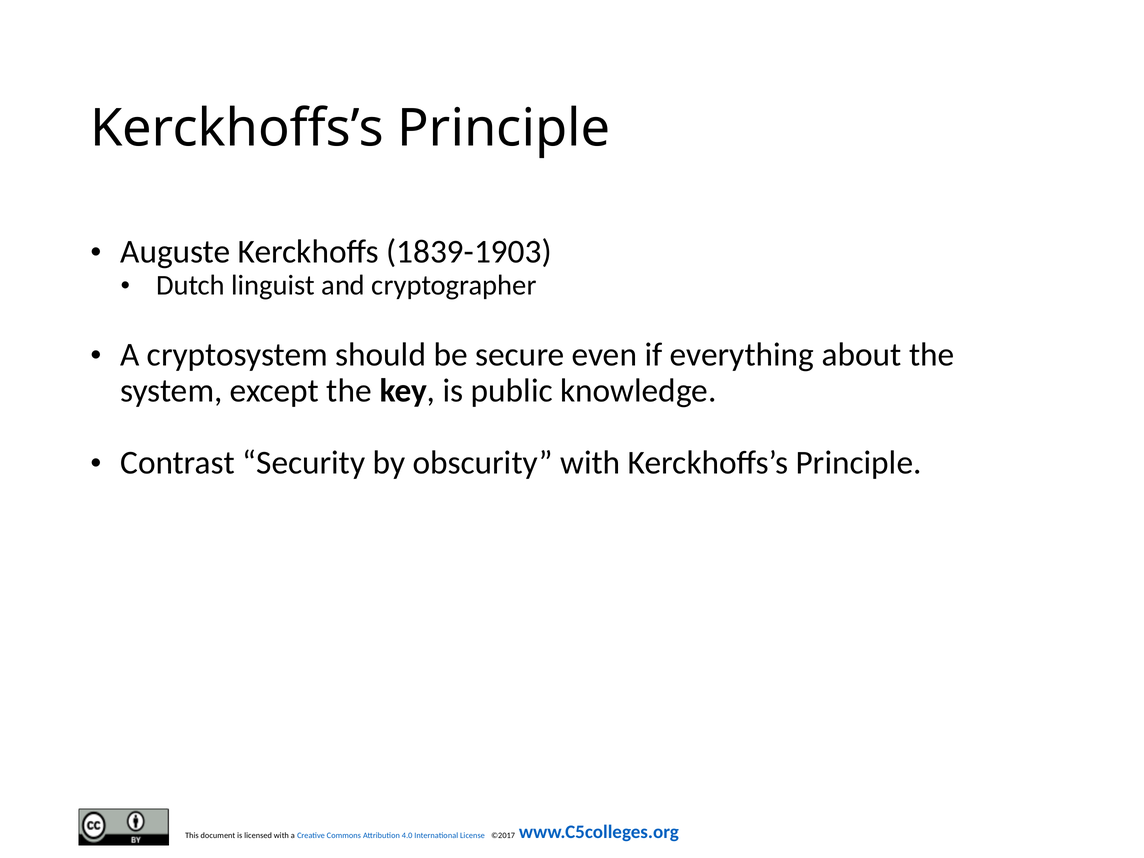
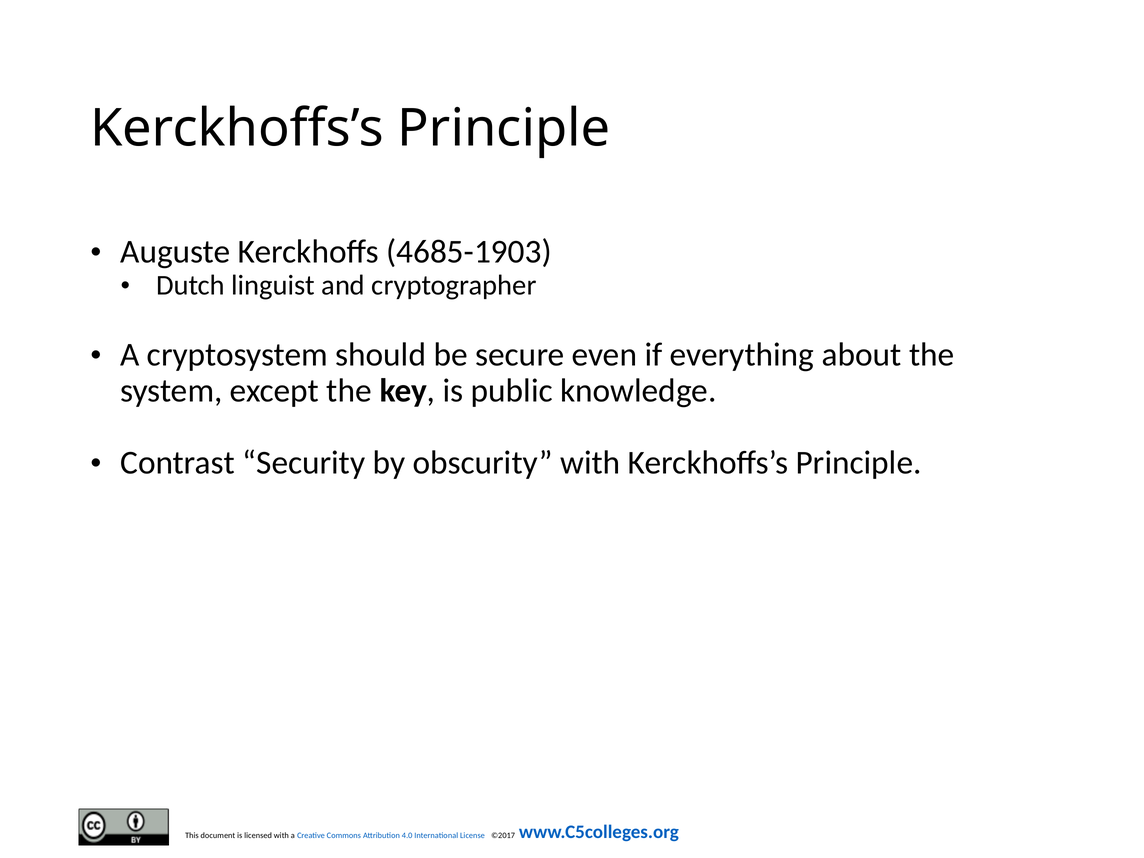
1839-1903: 1839-1903 -> 4685-1903
